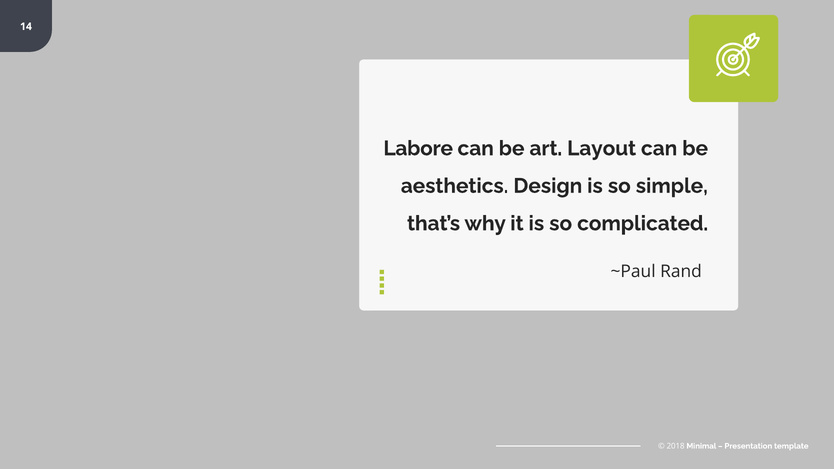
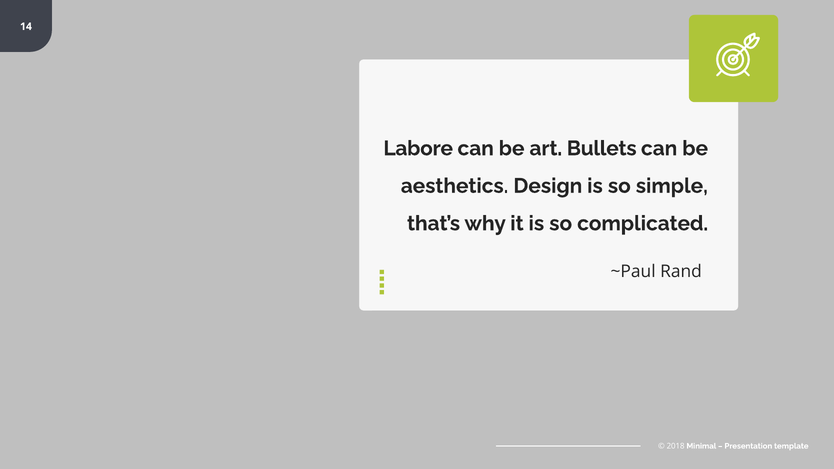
Layout: Layout -> Bullets
